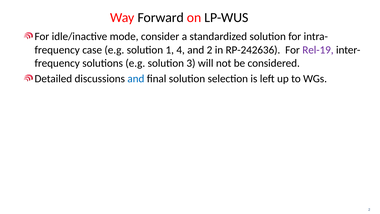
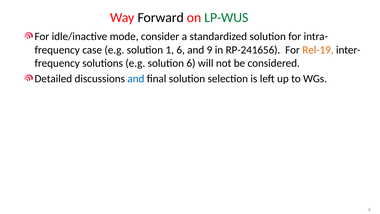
LP-WUS colour: black -> green
1 4: 4 -> 6
and 2: 2 -> 9
RP-242636: RP-242636 -> RP-241656
Rel-19 colour: purple -> orange
solution 3: 3 -> 6
